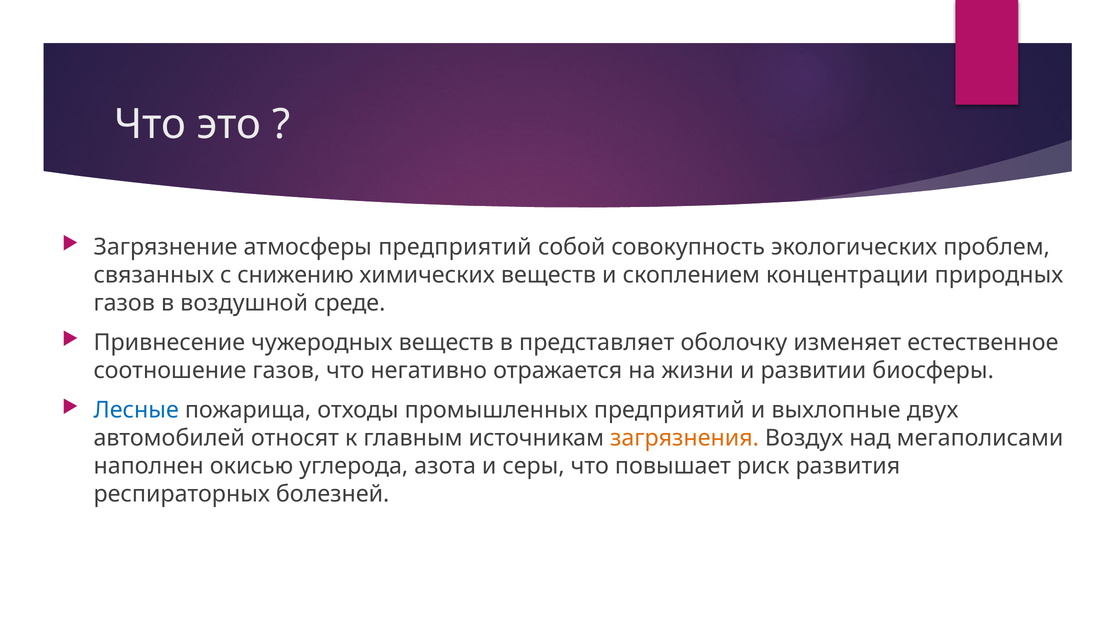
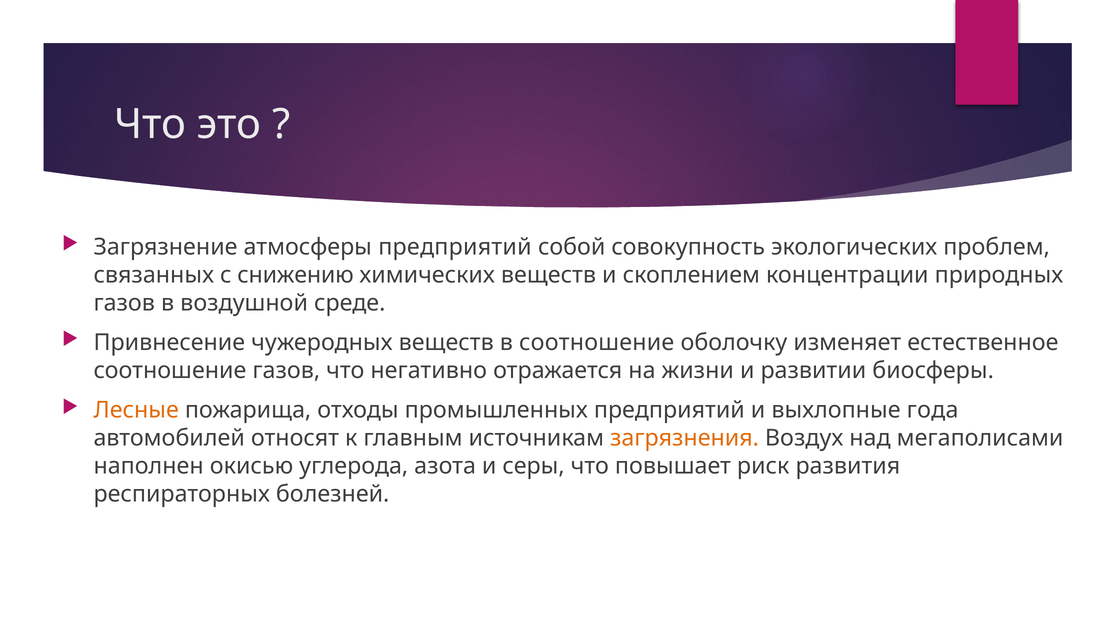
в представляет: представляет -> соотношение
Лесные colour: blue -> orange
двух: двух -> года
